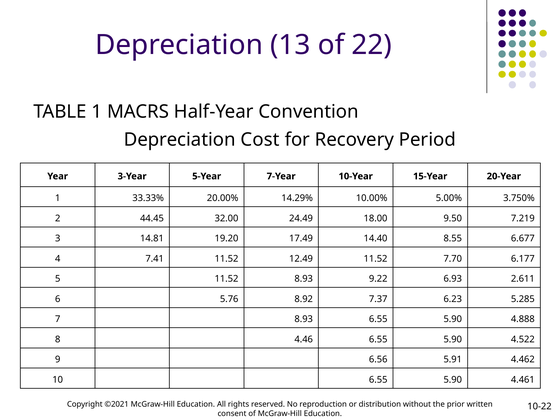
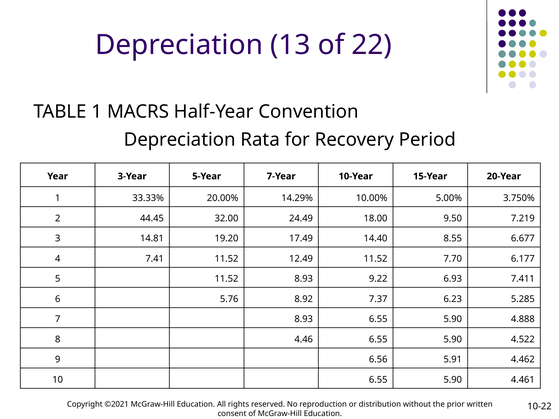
Cost: Cost -> Rata
2.611: 2.611 -> 7.411
